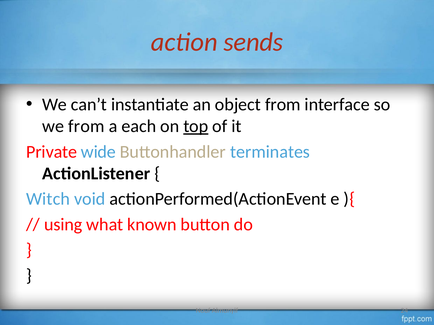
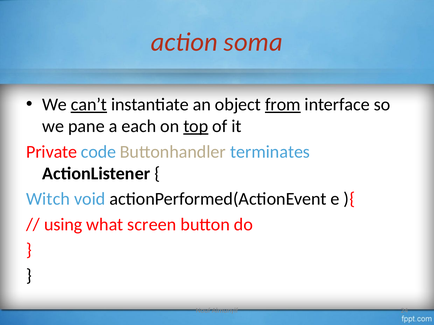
sends: sends -> soma
can’t underline: none -> present
from at (283, 105) underline: none -> present
we from: from -> pane
wide: wide -> code
known: known -> screen
